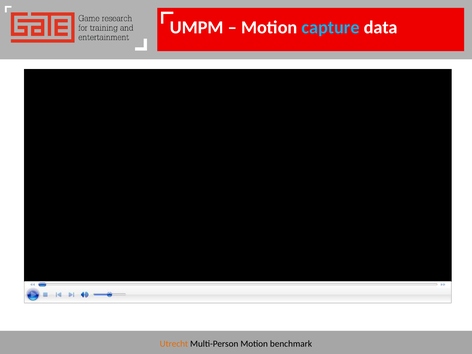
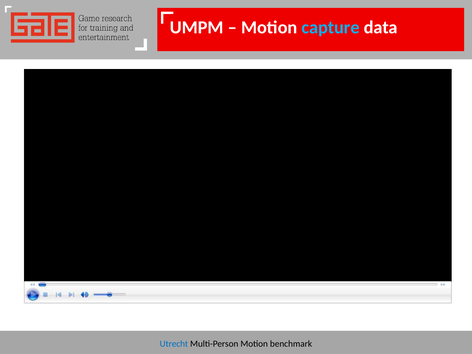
Utrecht colour: orange -> blue
